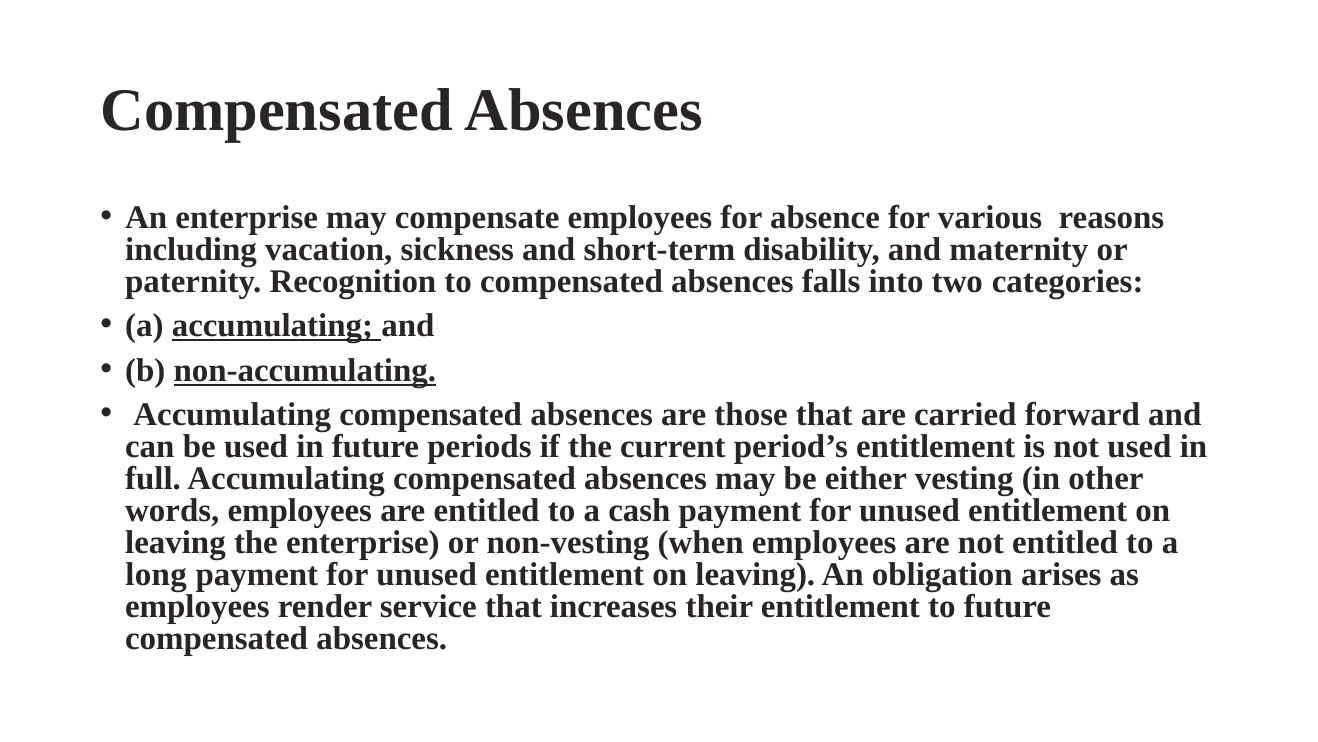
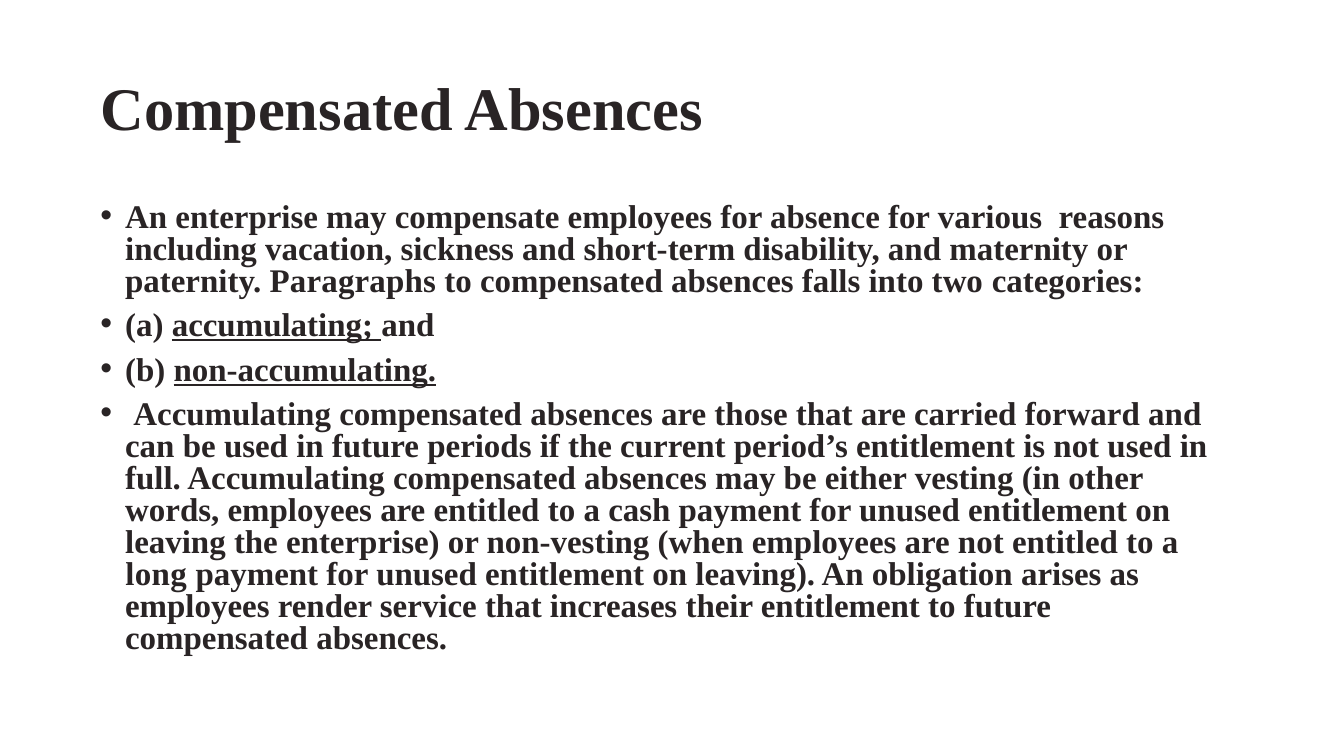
Recognition: Recognition -> Paragraphs
